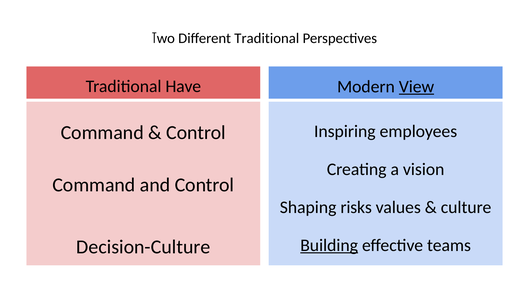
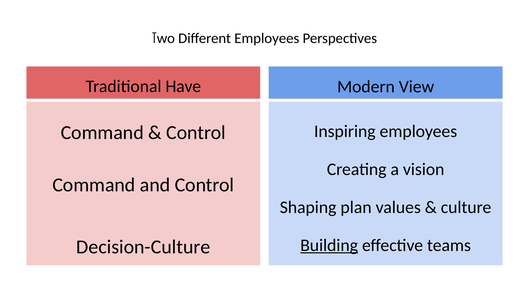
Different Traditional: Traditional -> Employees
View underline: present -> none
risks: risks -> plan
